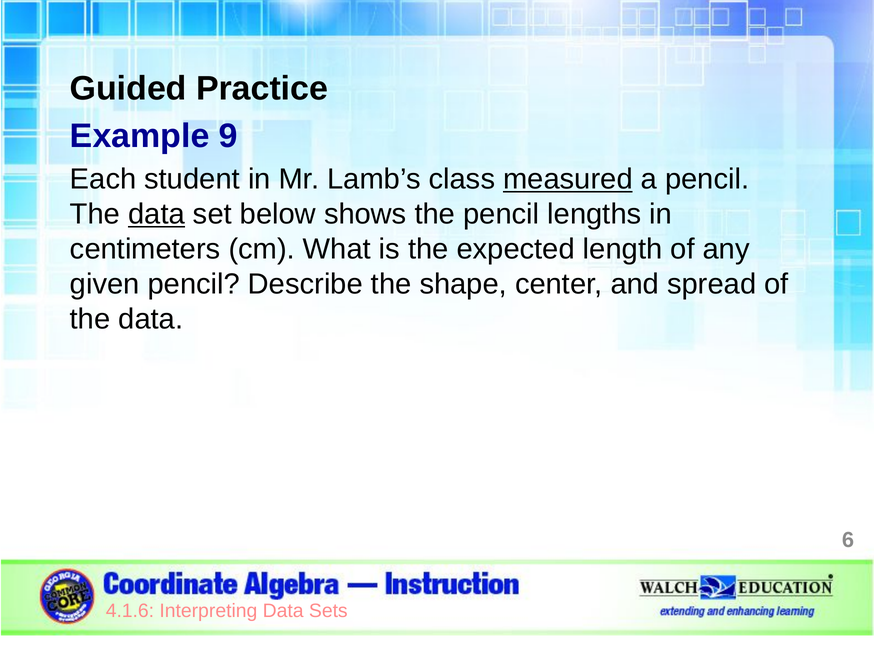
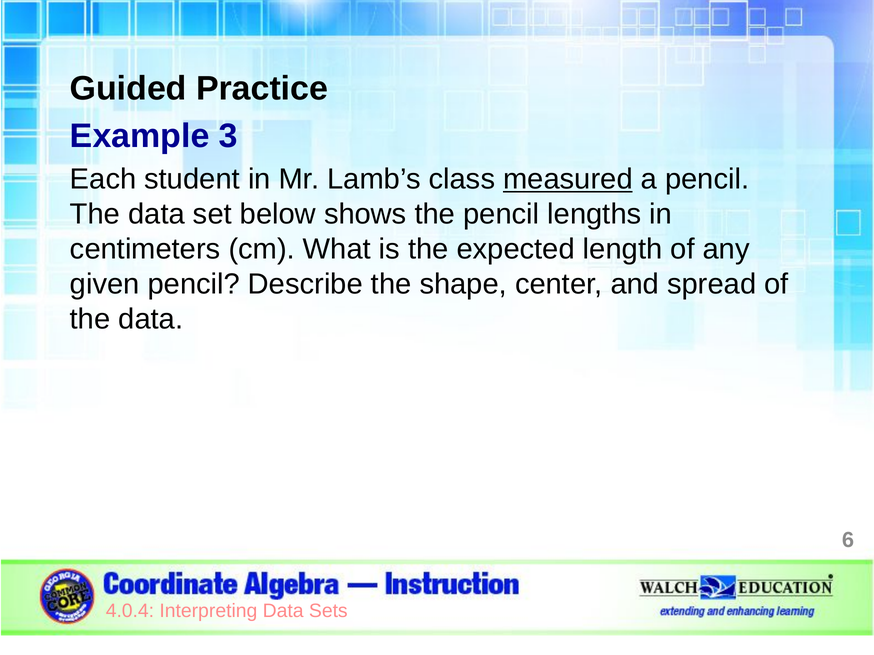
9: 9 -> 3
data at (157, 214) underline: present -> none
4.1.6: 4.1.6 -> 4.0.4
